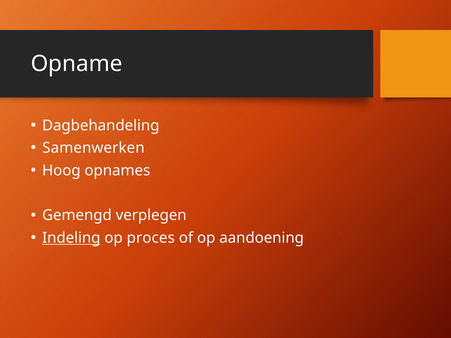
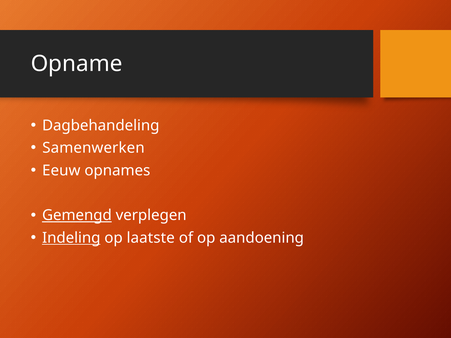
Hoog: Hoog -> Eeuw
Gemengd underline: none -> present
proces: proces -> laatste
